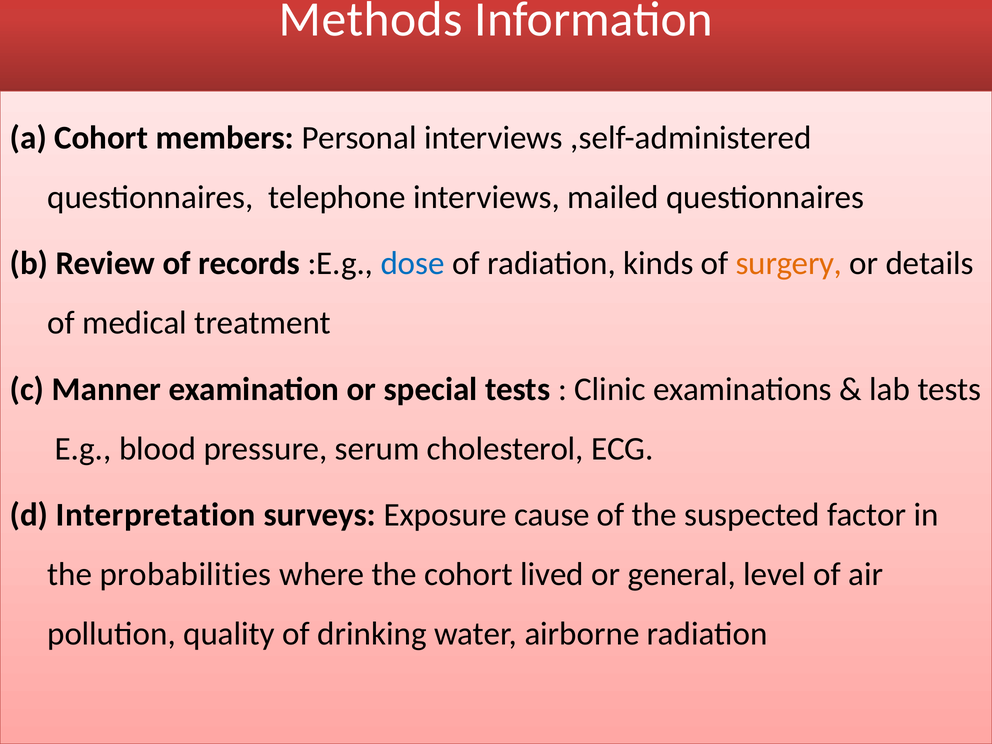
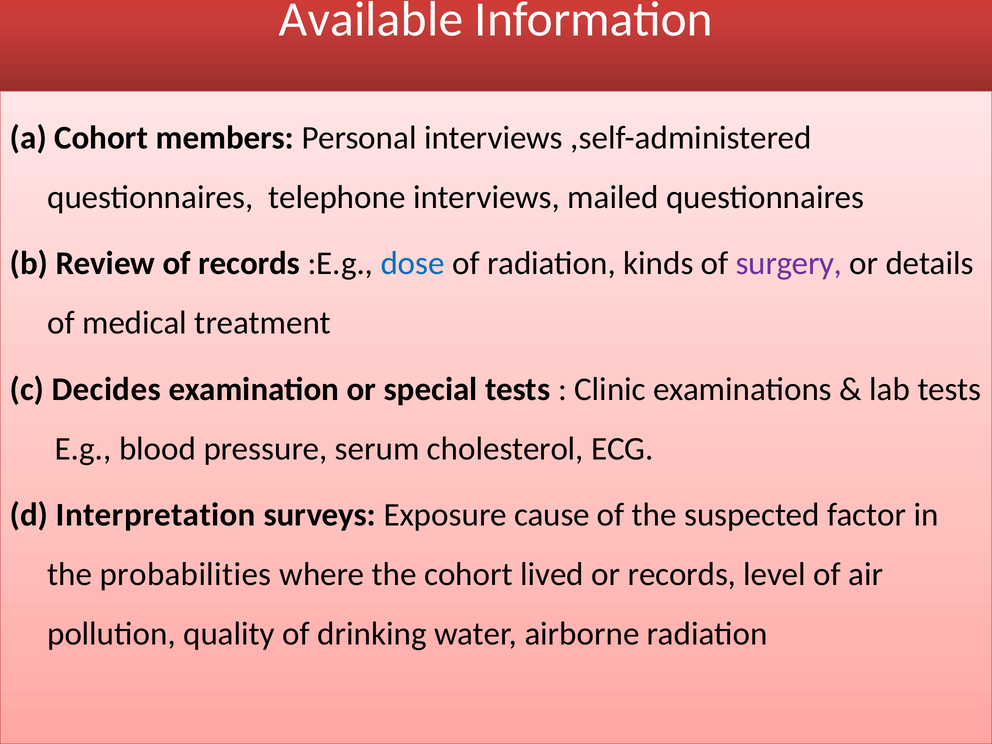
Methods: Methods -> Available
surgery colour: orange -> purple
Manner: Manner -> Decides
or general: general -> records
